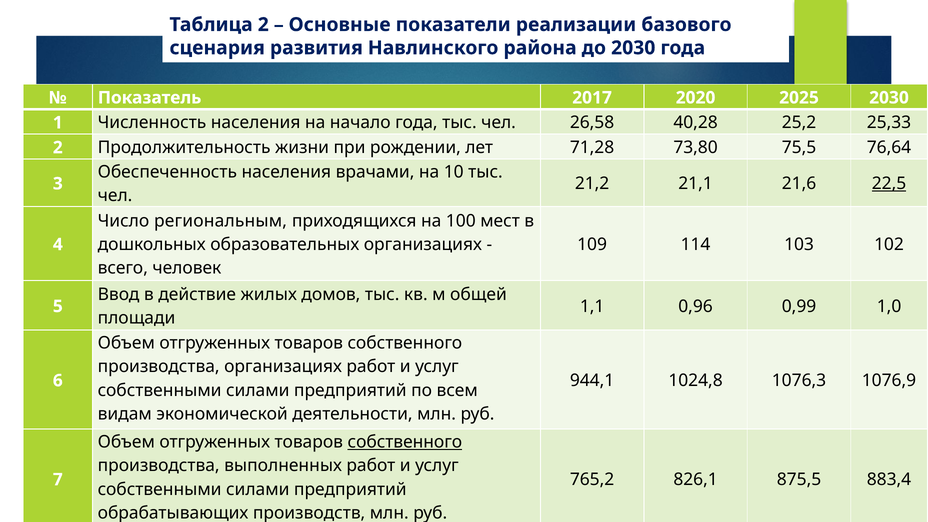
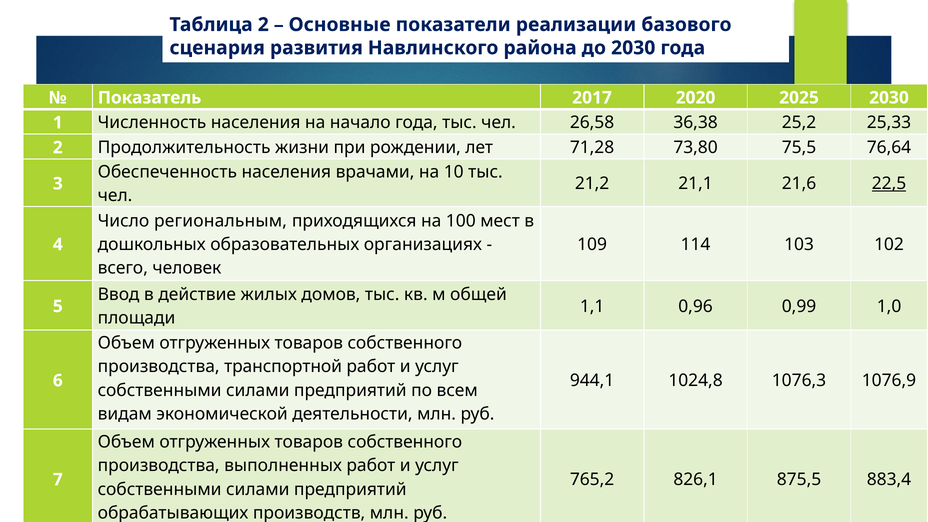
40,28: 40,28 -> 36,38
производства организациях: организациях -> транспортной
собственного at (405, 442) underline: present -> none
